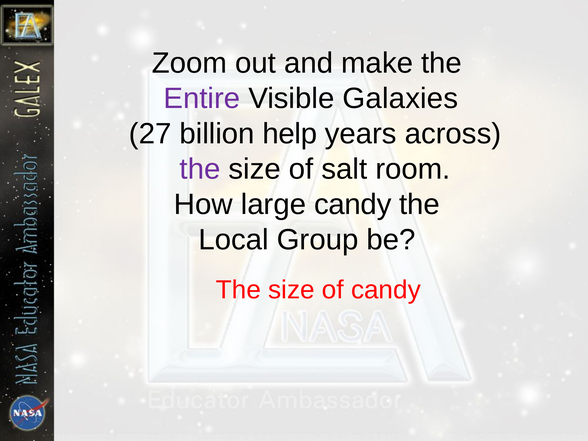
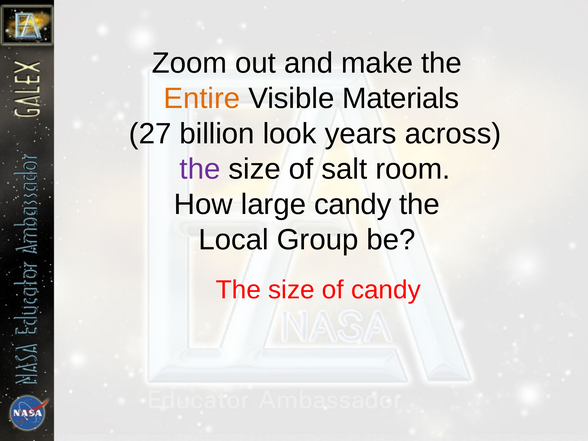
Entire colour: purple -> orange
Galaxies: Galaxies -> Materials
help: help -> look
